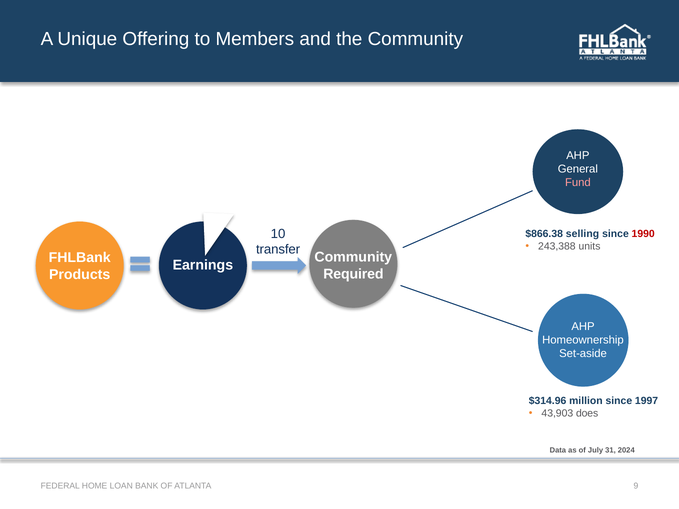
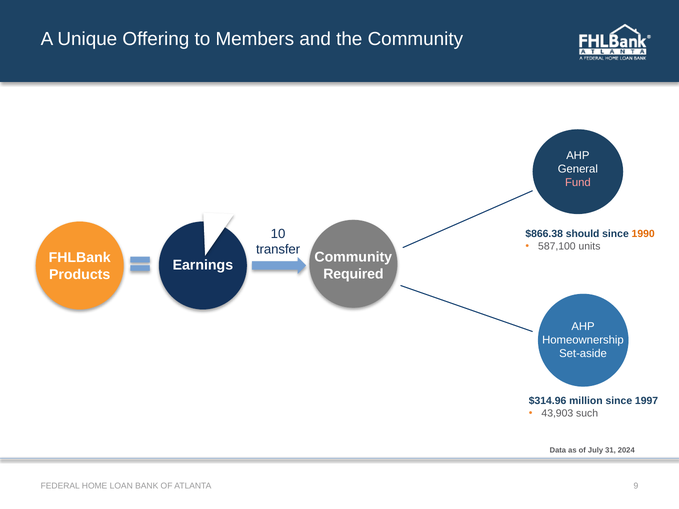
selling: selling -> should
1990 colour: red -> orange
243,388: 243,388 -> 587,100
does: does -> such
